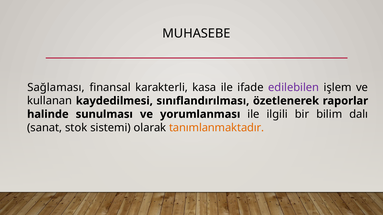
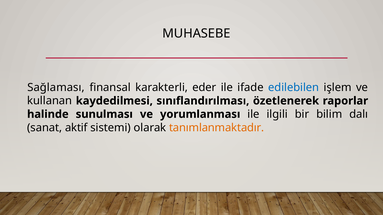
kasa: kasa -> eder
edilebilen colour: purple -> blue
stok: stok -> aktif
